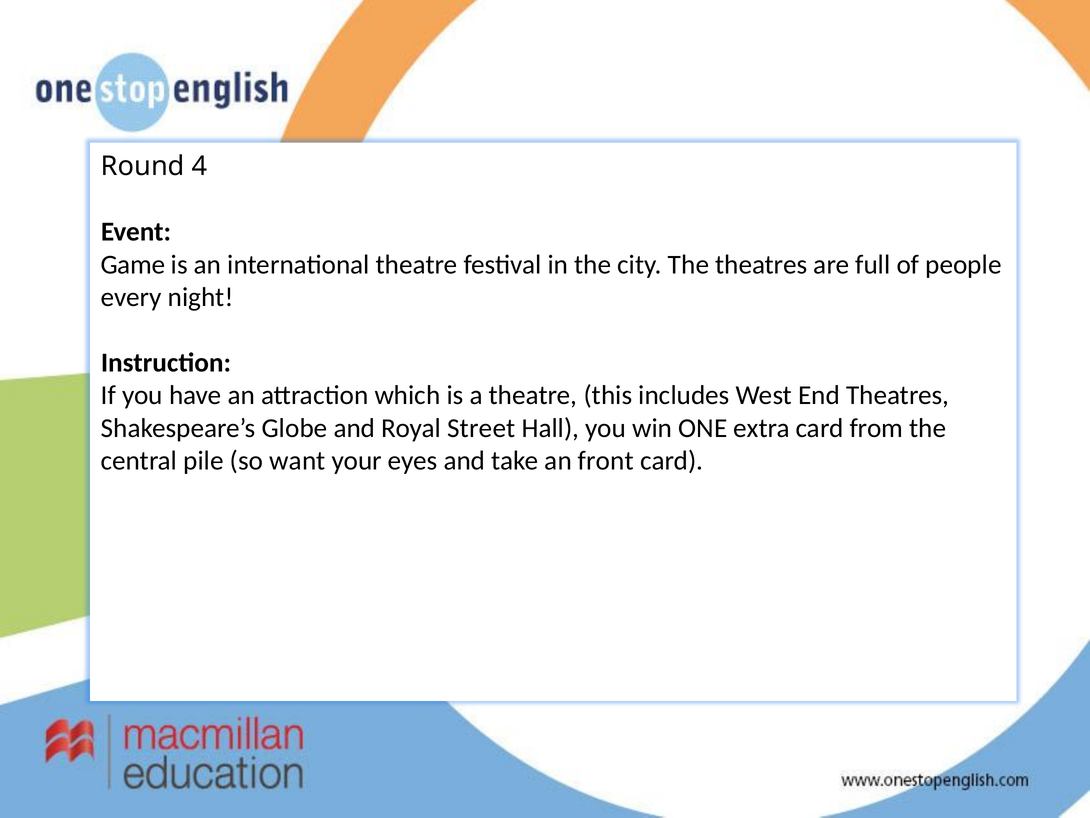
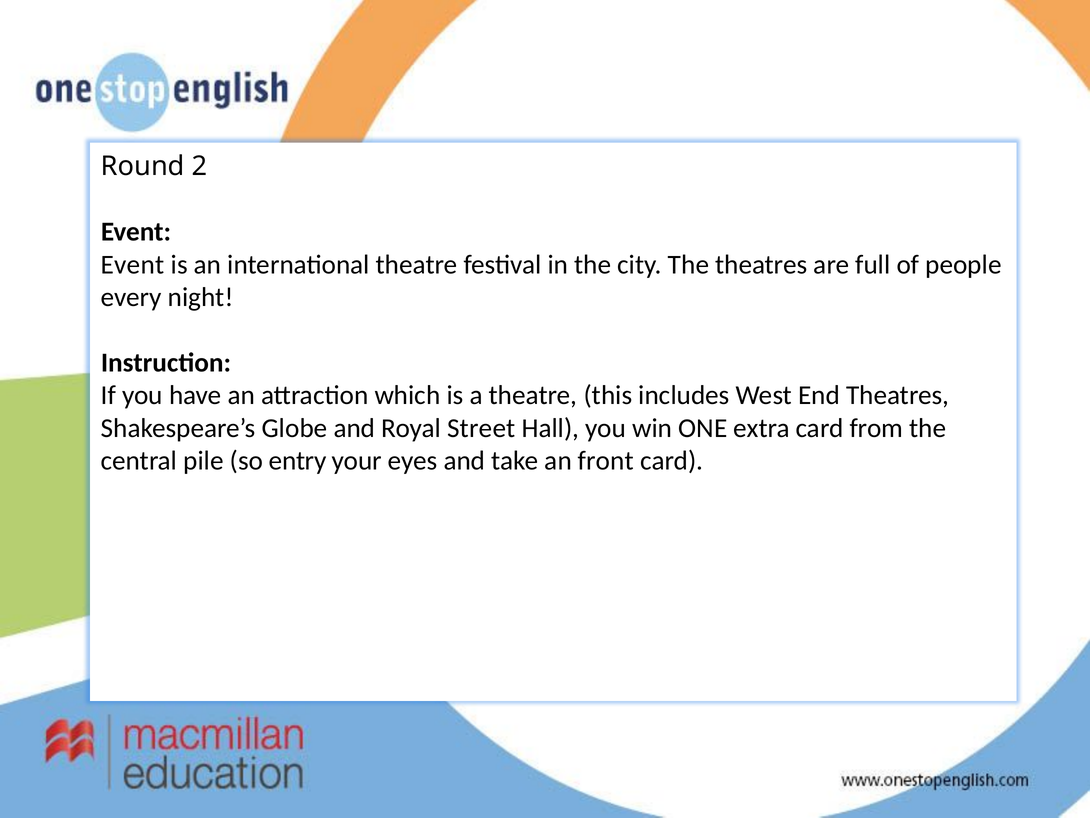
4: 4 -> 2
Game at (133, 264): Game -> Event
want: want -> entry
